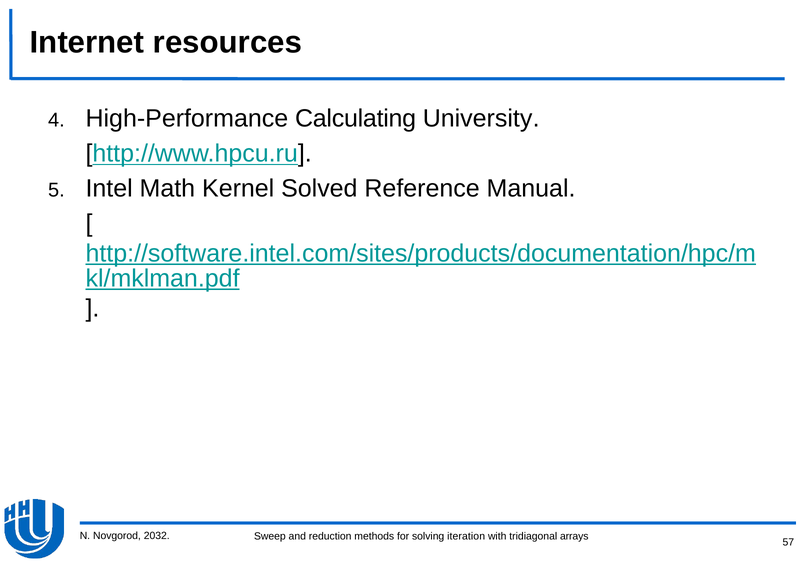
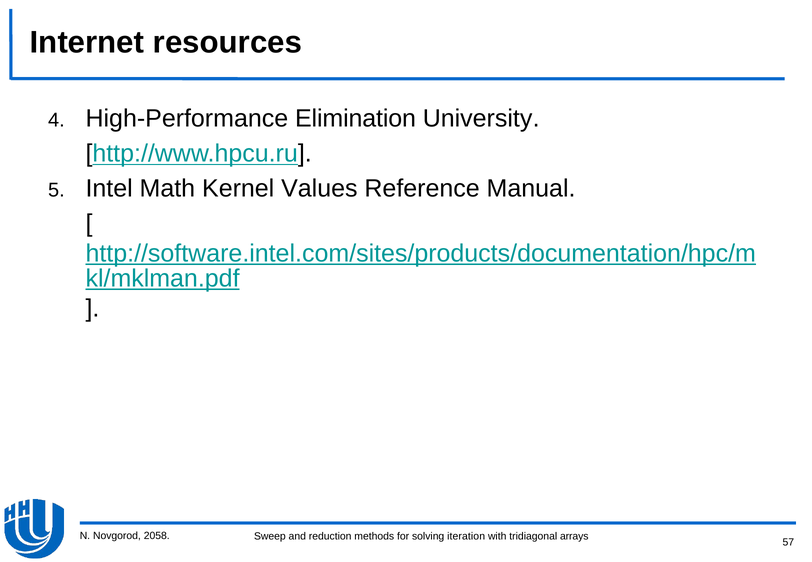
Calculating: Calculating -> Elimination
Solved: Solved -> Values
2032: 2032 -> 2058
